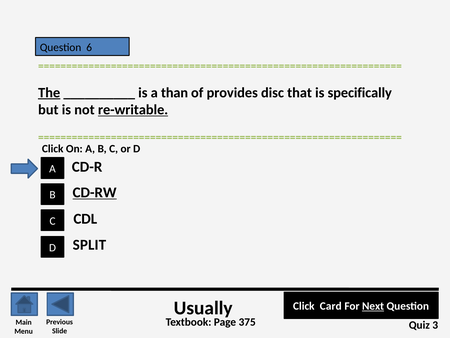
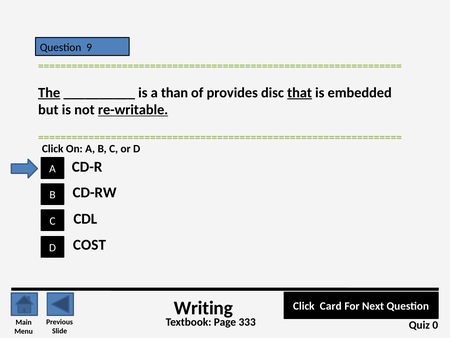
6: 6 -> 9
that underline: none -> present
specifically: specifically -> embedded
CD-RW underline: present -> none
SPLIT: SPLIT -> COST
Usually: Usually -> Writing
Next underline: present -> none
375: 375 -> 333
3: 3 -> 0
